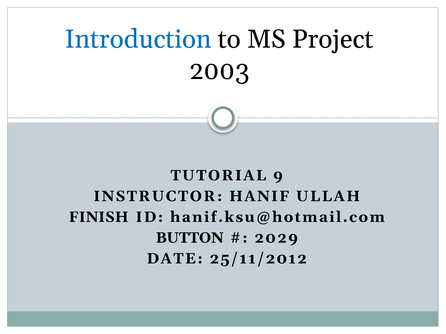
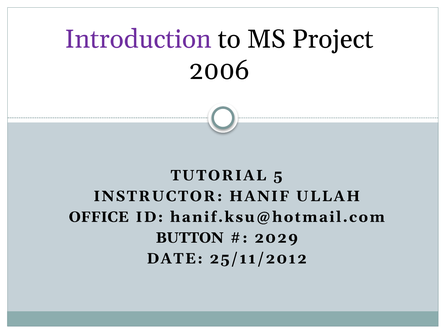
Introduction colour: blue -> purple
2003: 2003 -> 2006
9: 9 -> 5
FINISH: FINISH -> OFFICE
